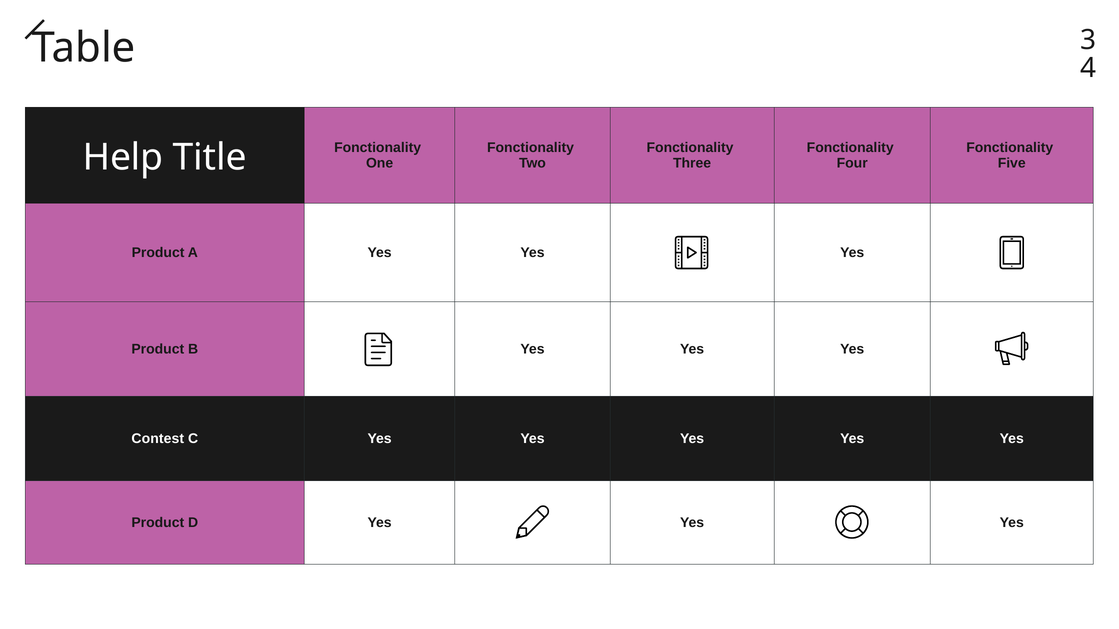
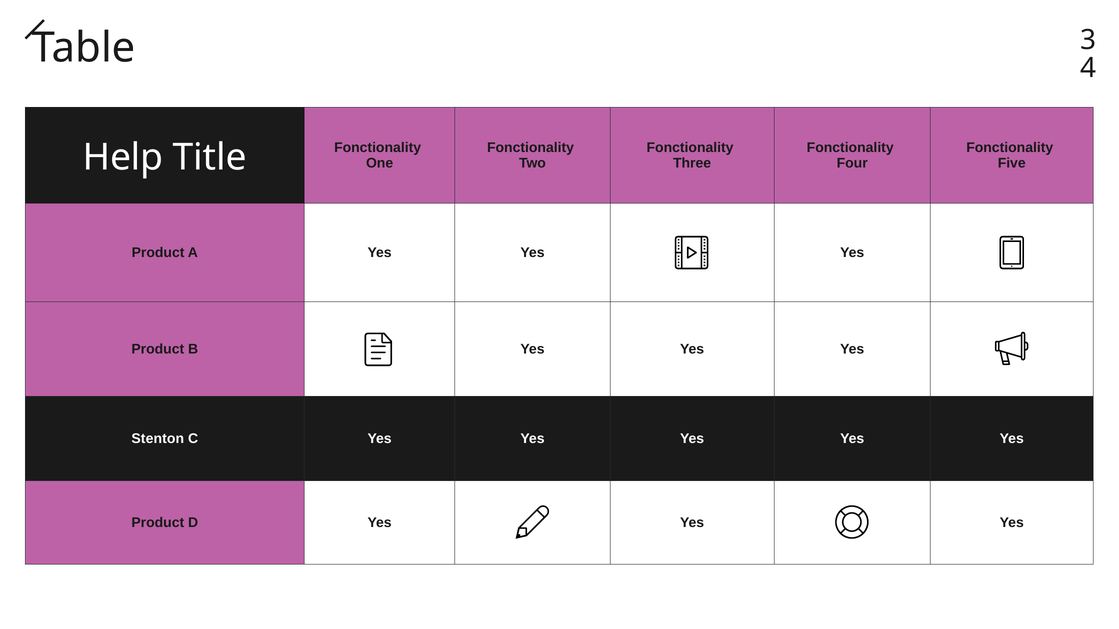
Contest: Contest -> Stenton
